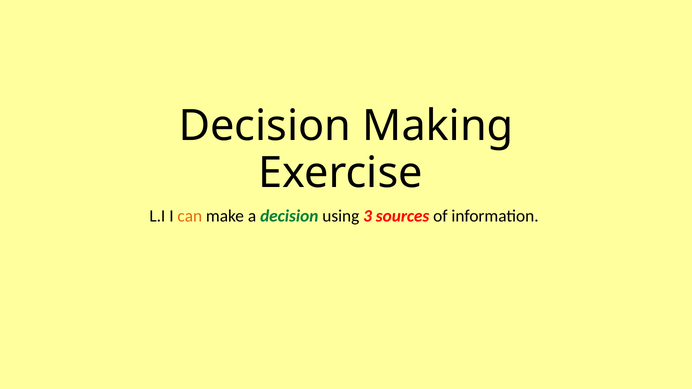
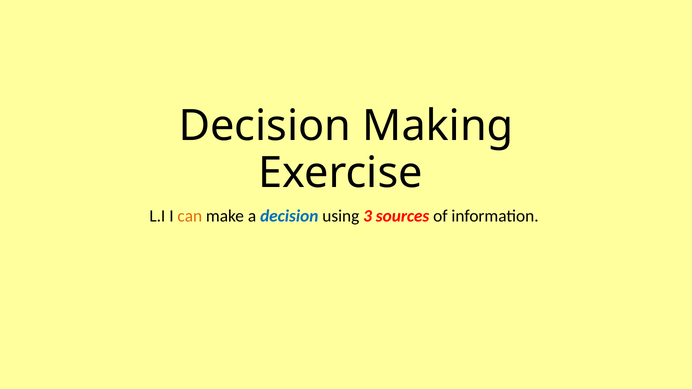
decision at (289, 216) colour: green -> blue
